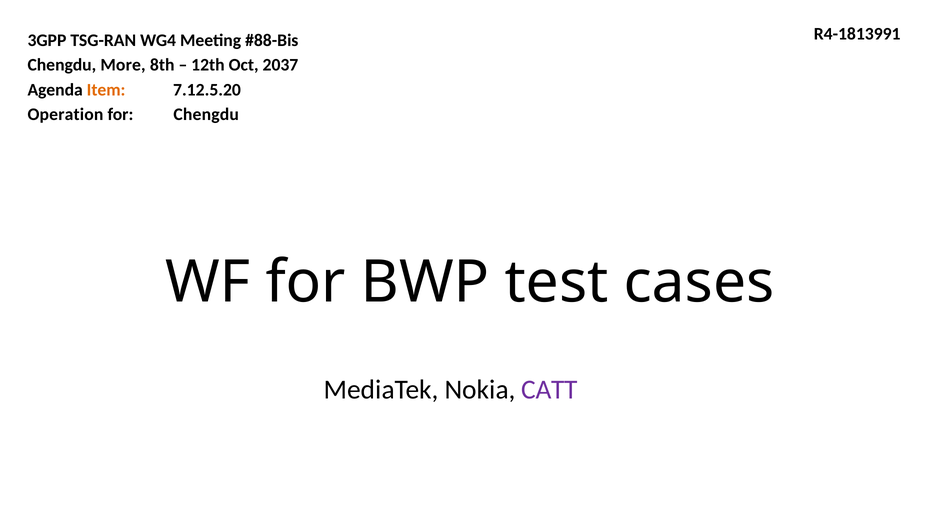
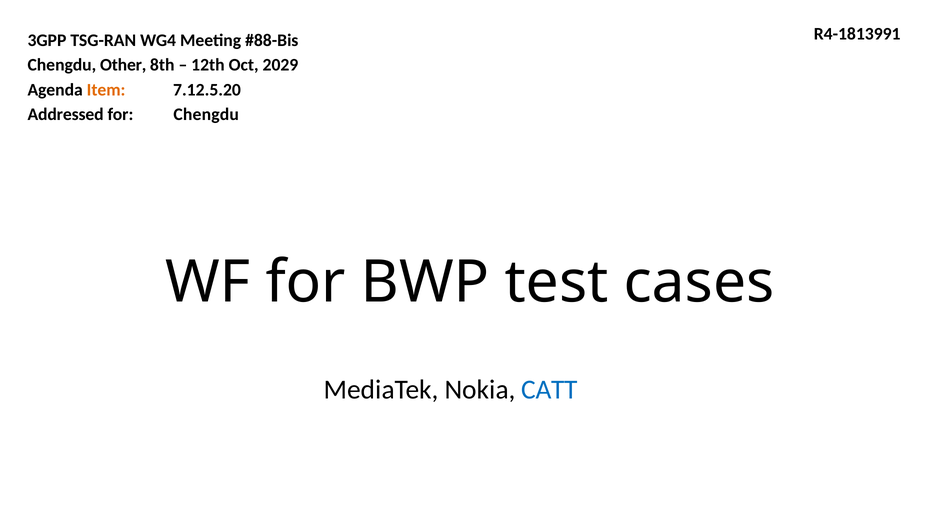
More: More -> Other
2037: 2037 -> 2029
Operation: Operation -> Addressed
CATT colour: purple -> blue
